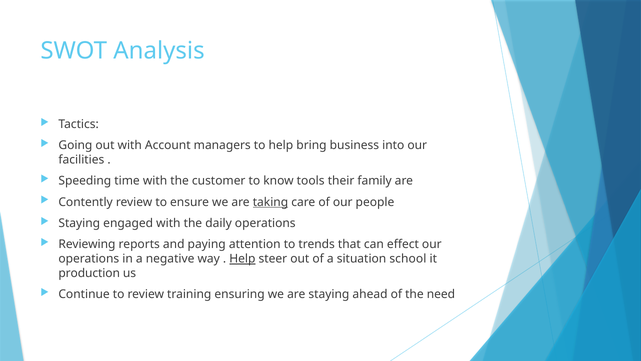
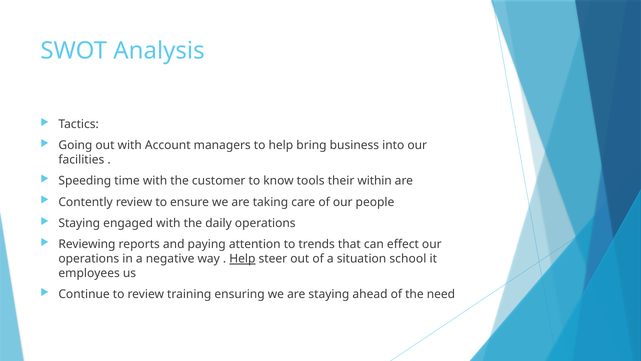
family: family -> within
taking underline: present -> none
production: production -> employees
